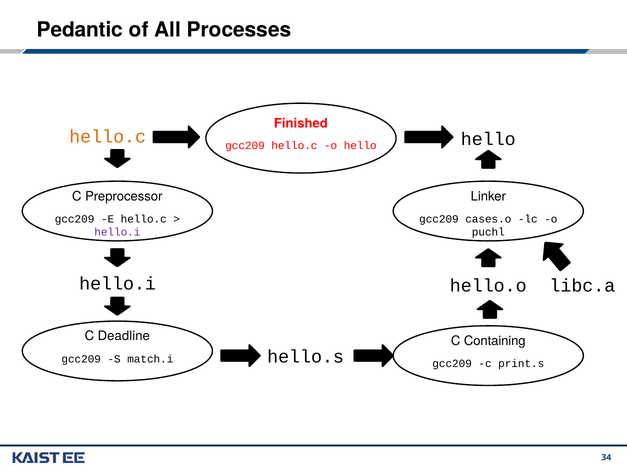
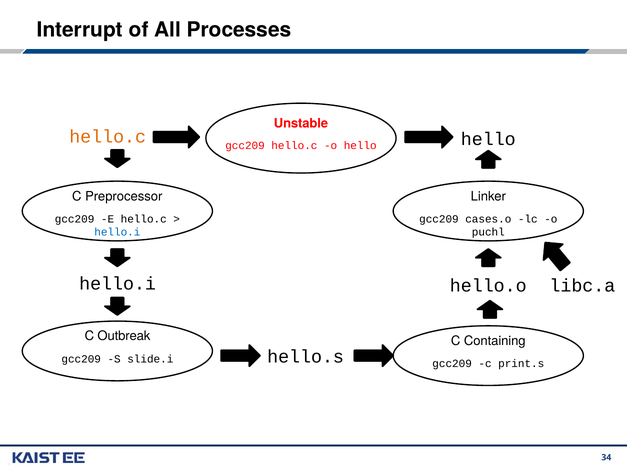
Pedantic: Pedantic -> Interrupt
Finished: Finished -> Unstable
hello.i at (117, 232) colour: purple -> blue
Deadline: Deadline -> Outbreak
match.i: match.i -> slide.i
